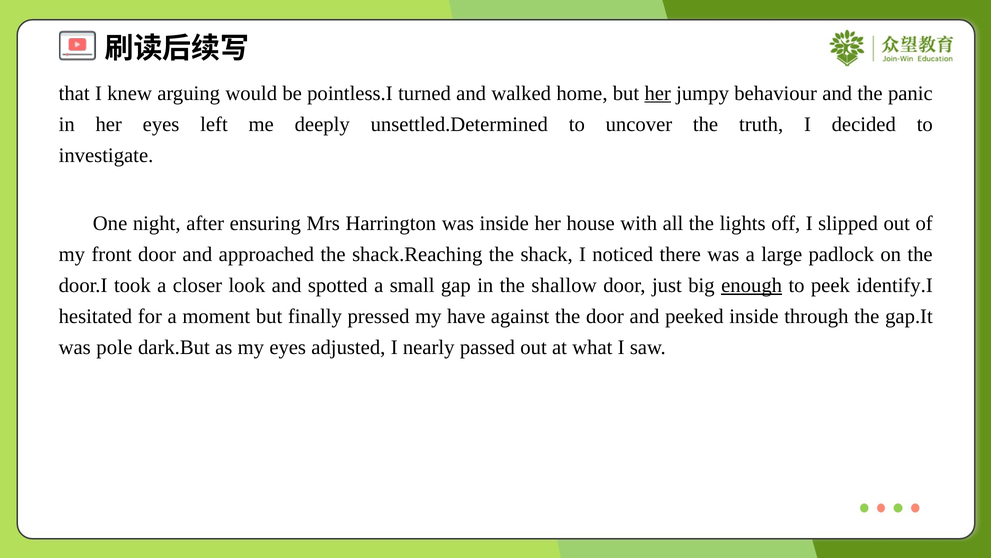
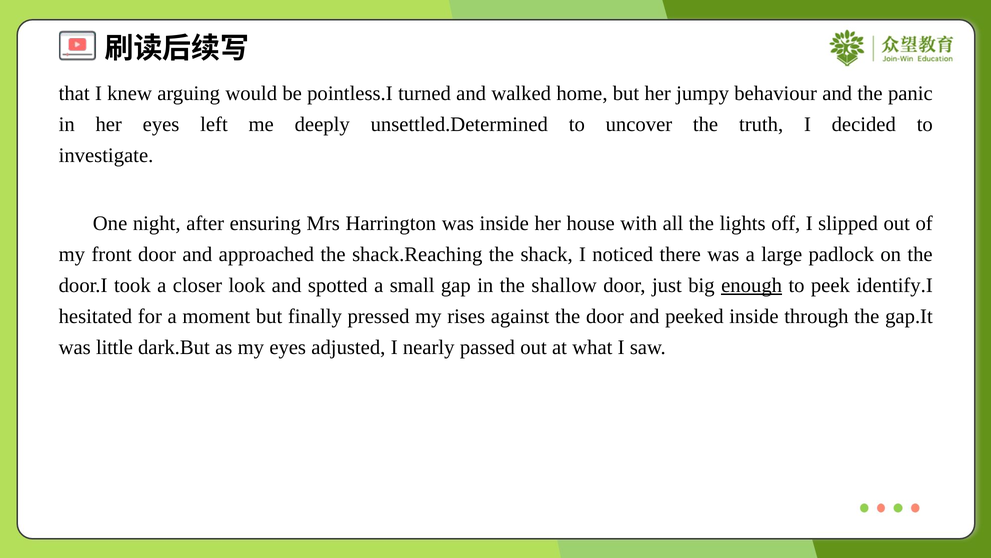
her at (658, 93) underline: present -> none
have: have -> rises
pole: pole -> little
